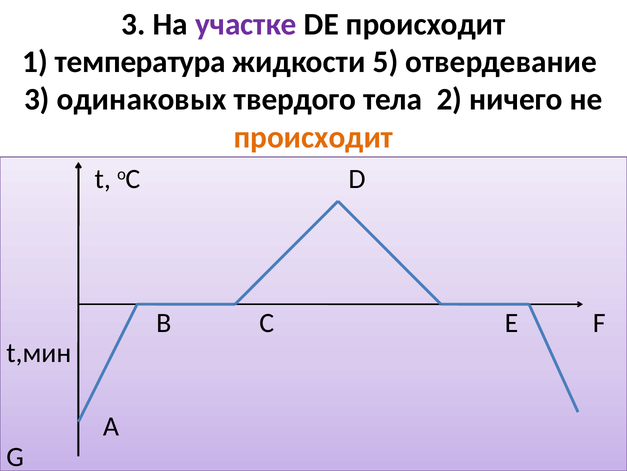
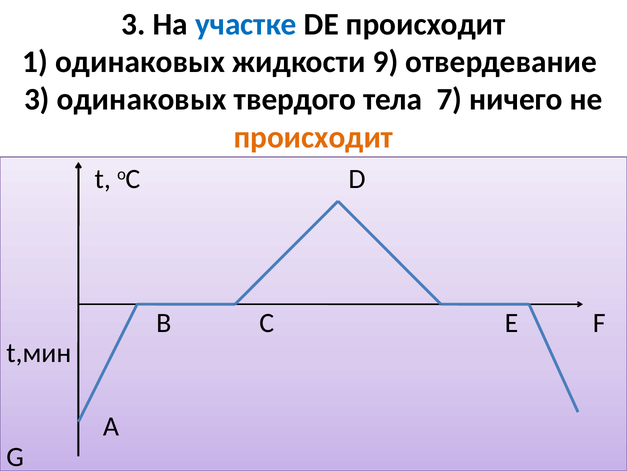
участке colour: purple -> blue
1 температура: температура -> одинаковых
5: 5 -> 9
2: 2 -> 7
